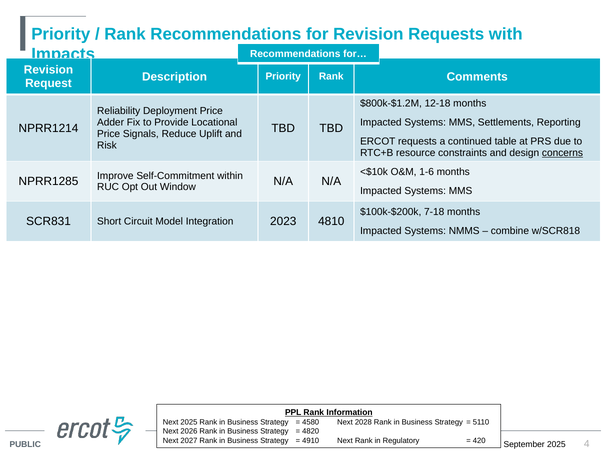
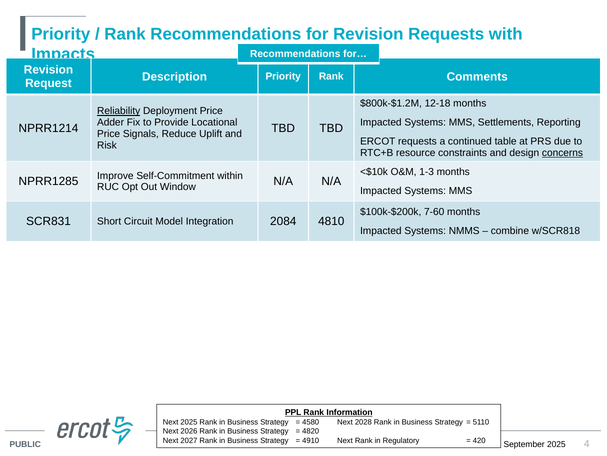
Reliability underline: none -> present
1-6: 1-6 -> 1-3
7-18: 7-18 -> 7-60
2023: 2023 -> 2084
